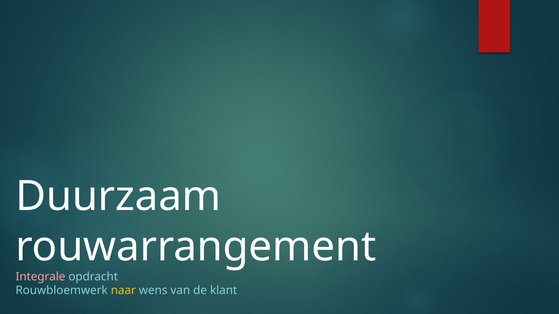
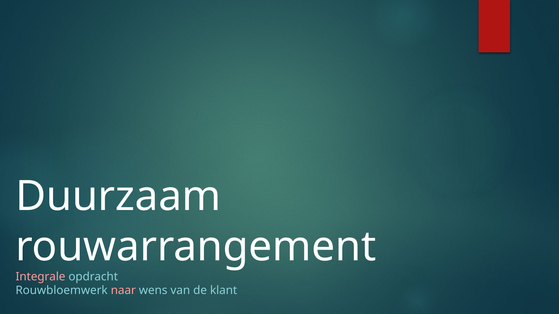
naar colour: yellow -> pink
